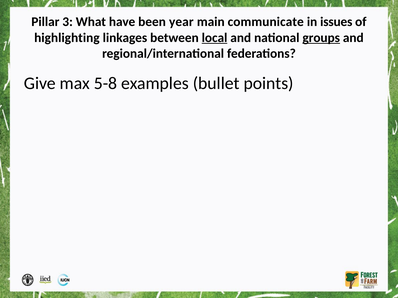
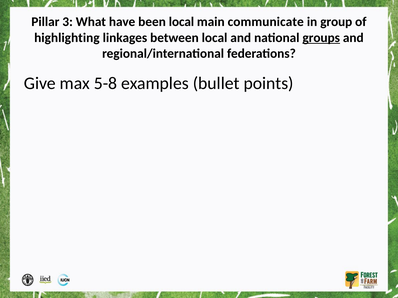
been year: year -> local
issues: issues -> group
local at (215, 38) underline: present -> none
